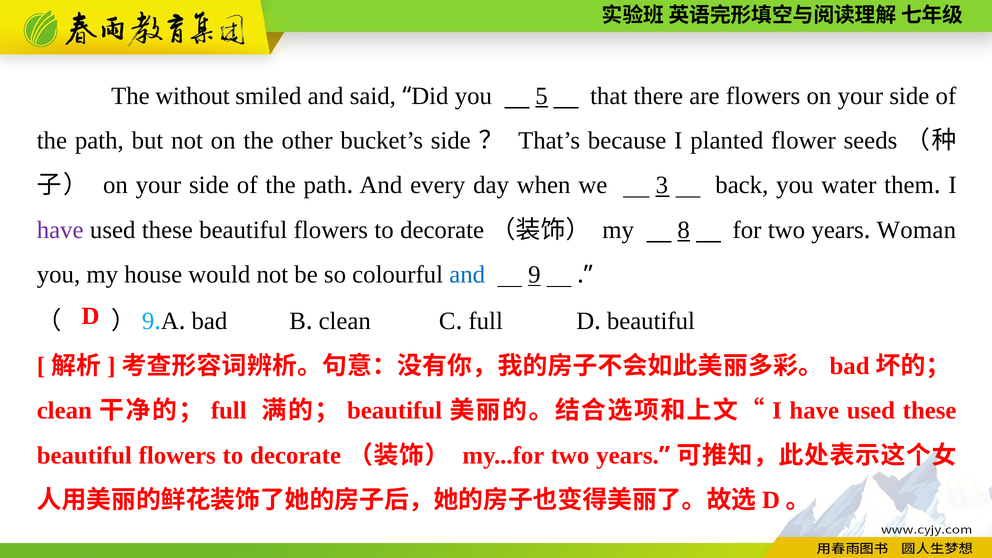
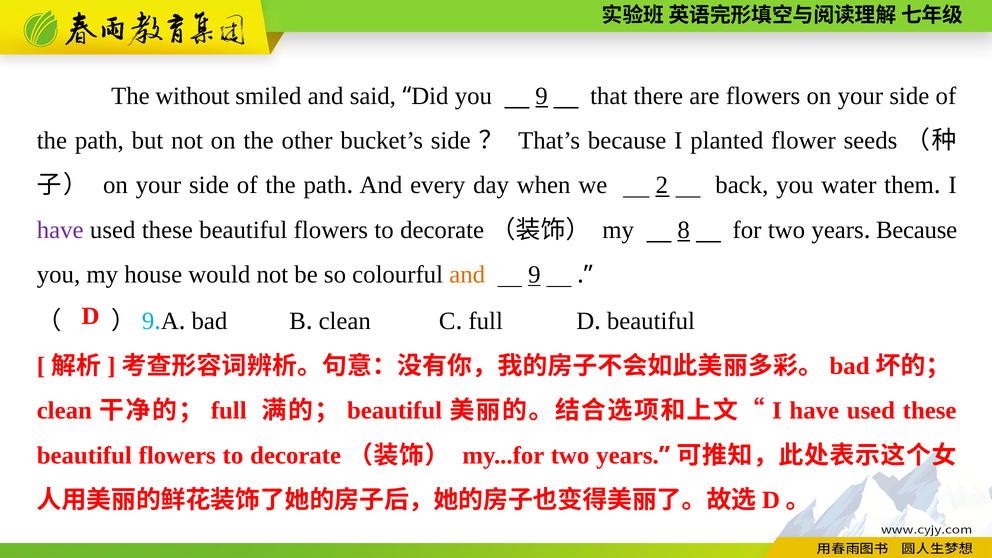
you 5: 5 -> 9
3: 3 -> 2
Woman at (916, 230): Woman -> Because
and at (467, 275) colour: blue -> orange
